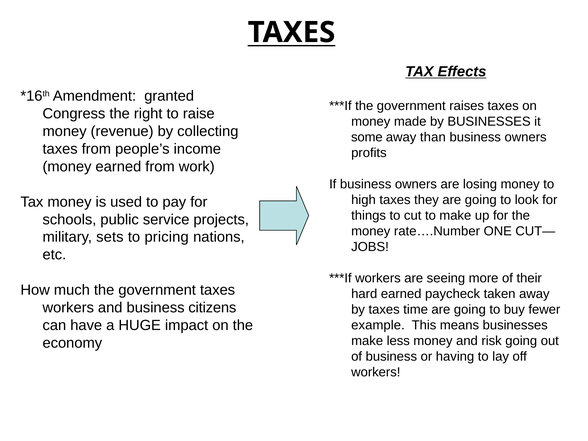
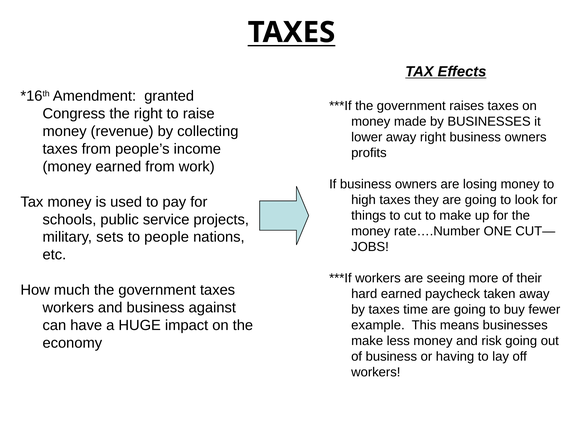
some: some -> lower
away than: than -> right
pricing: pricing -> people
citizens: citizens -> against
